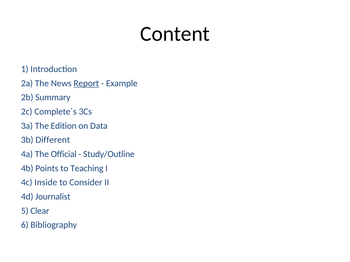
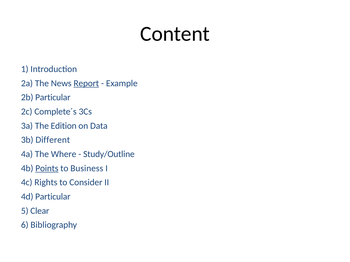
2b Summary: Summary -> Particular
Official: Official -> Where
Points underline: none -> present
Teaching: Teaching -> Business
Inside: Inside -> Rights
4d Journalist: Journalist -> Particular
